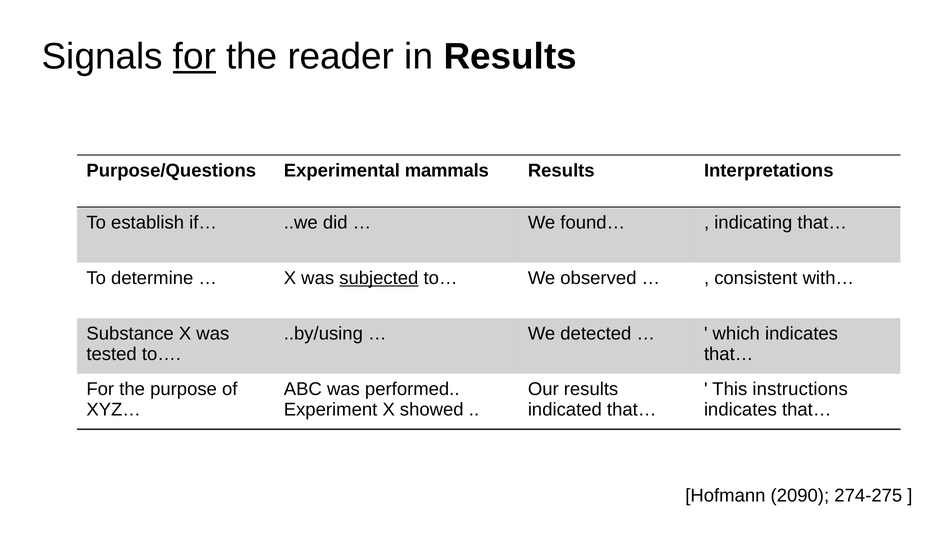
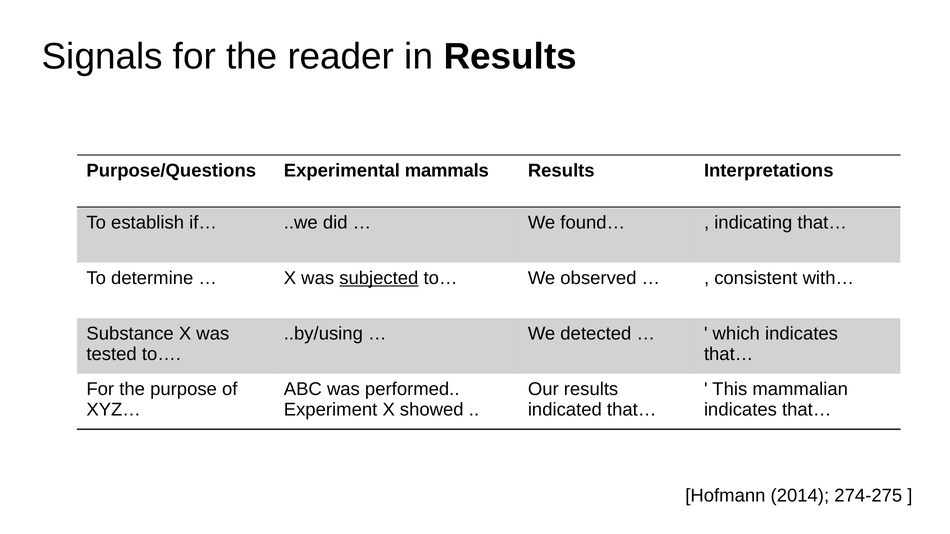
for at (194, 56) underline: present -> none
instructions: instructions -> mammalian
2090: 2090 -> 2014
